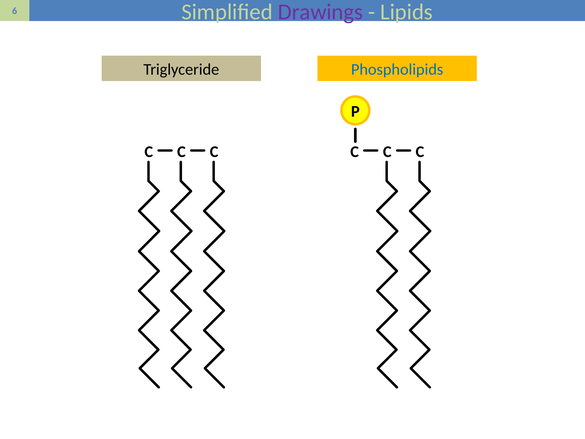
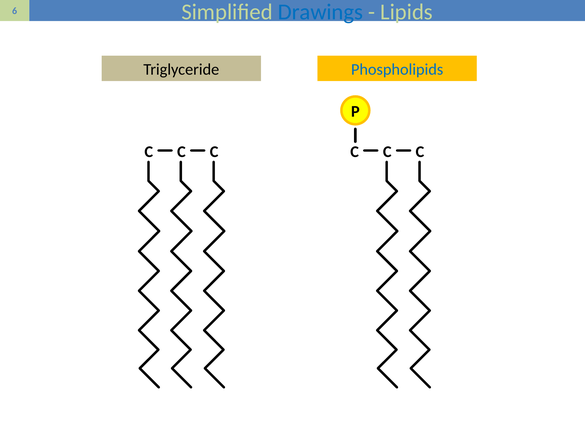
Drawings colour: purple -> blue
